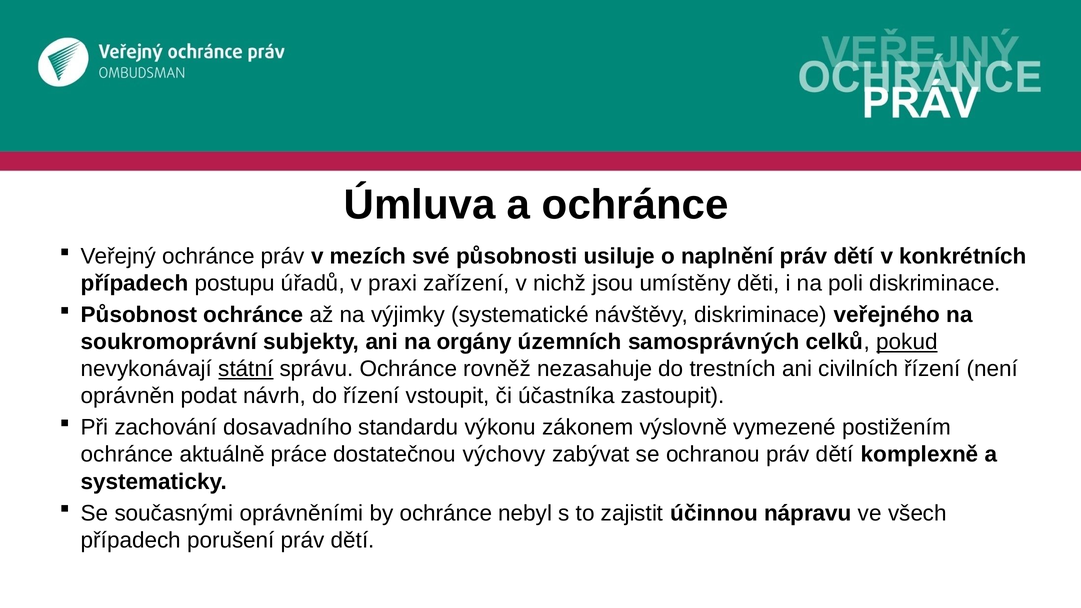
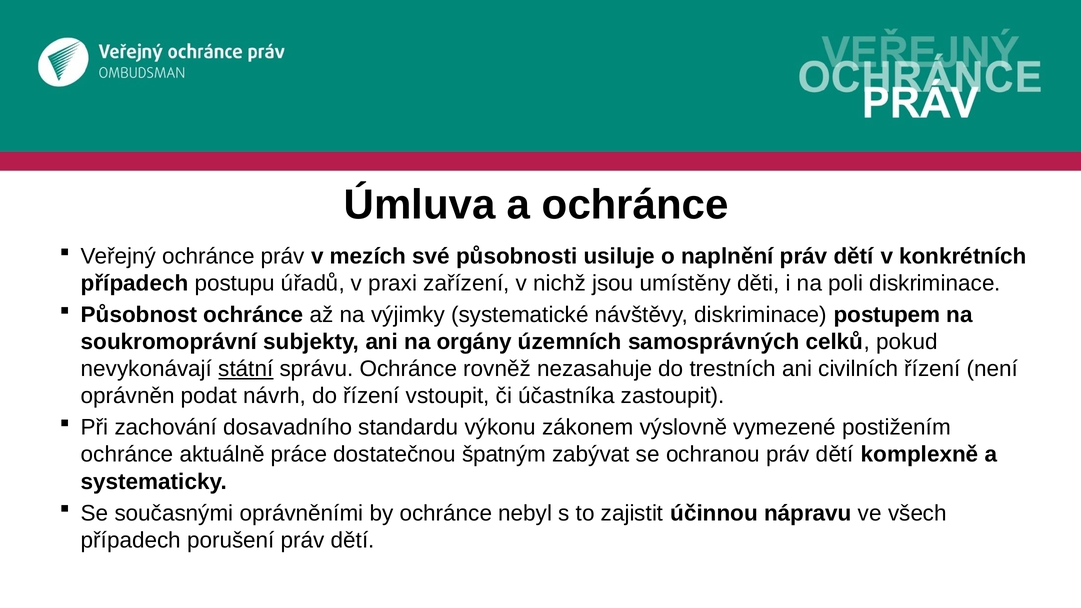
veřejného: veřejného -> postupem
pokud underline: present -> none
výchovy: výchovy -> špatným
